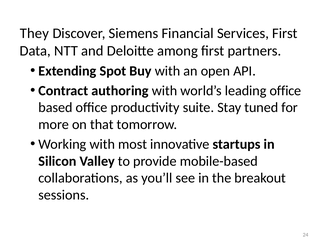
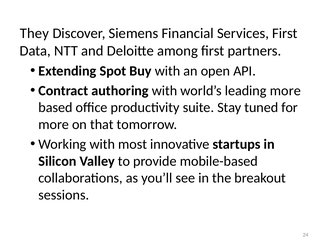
leading office: office -> more
